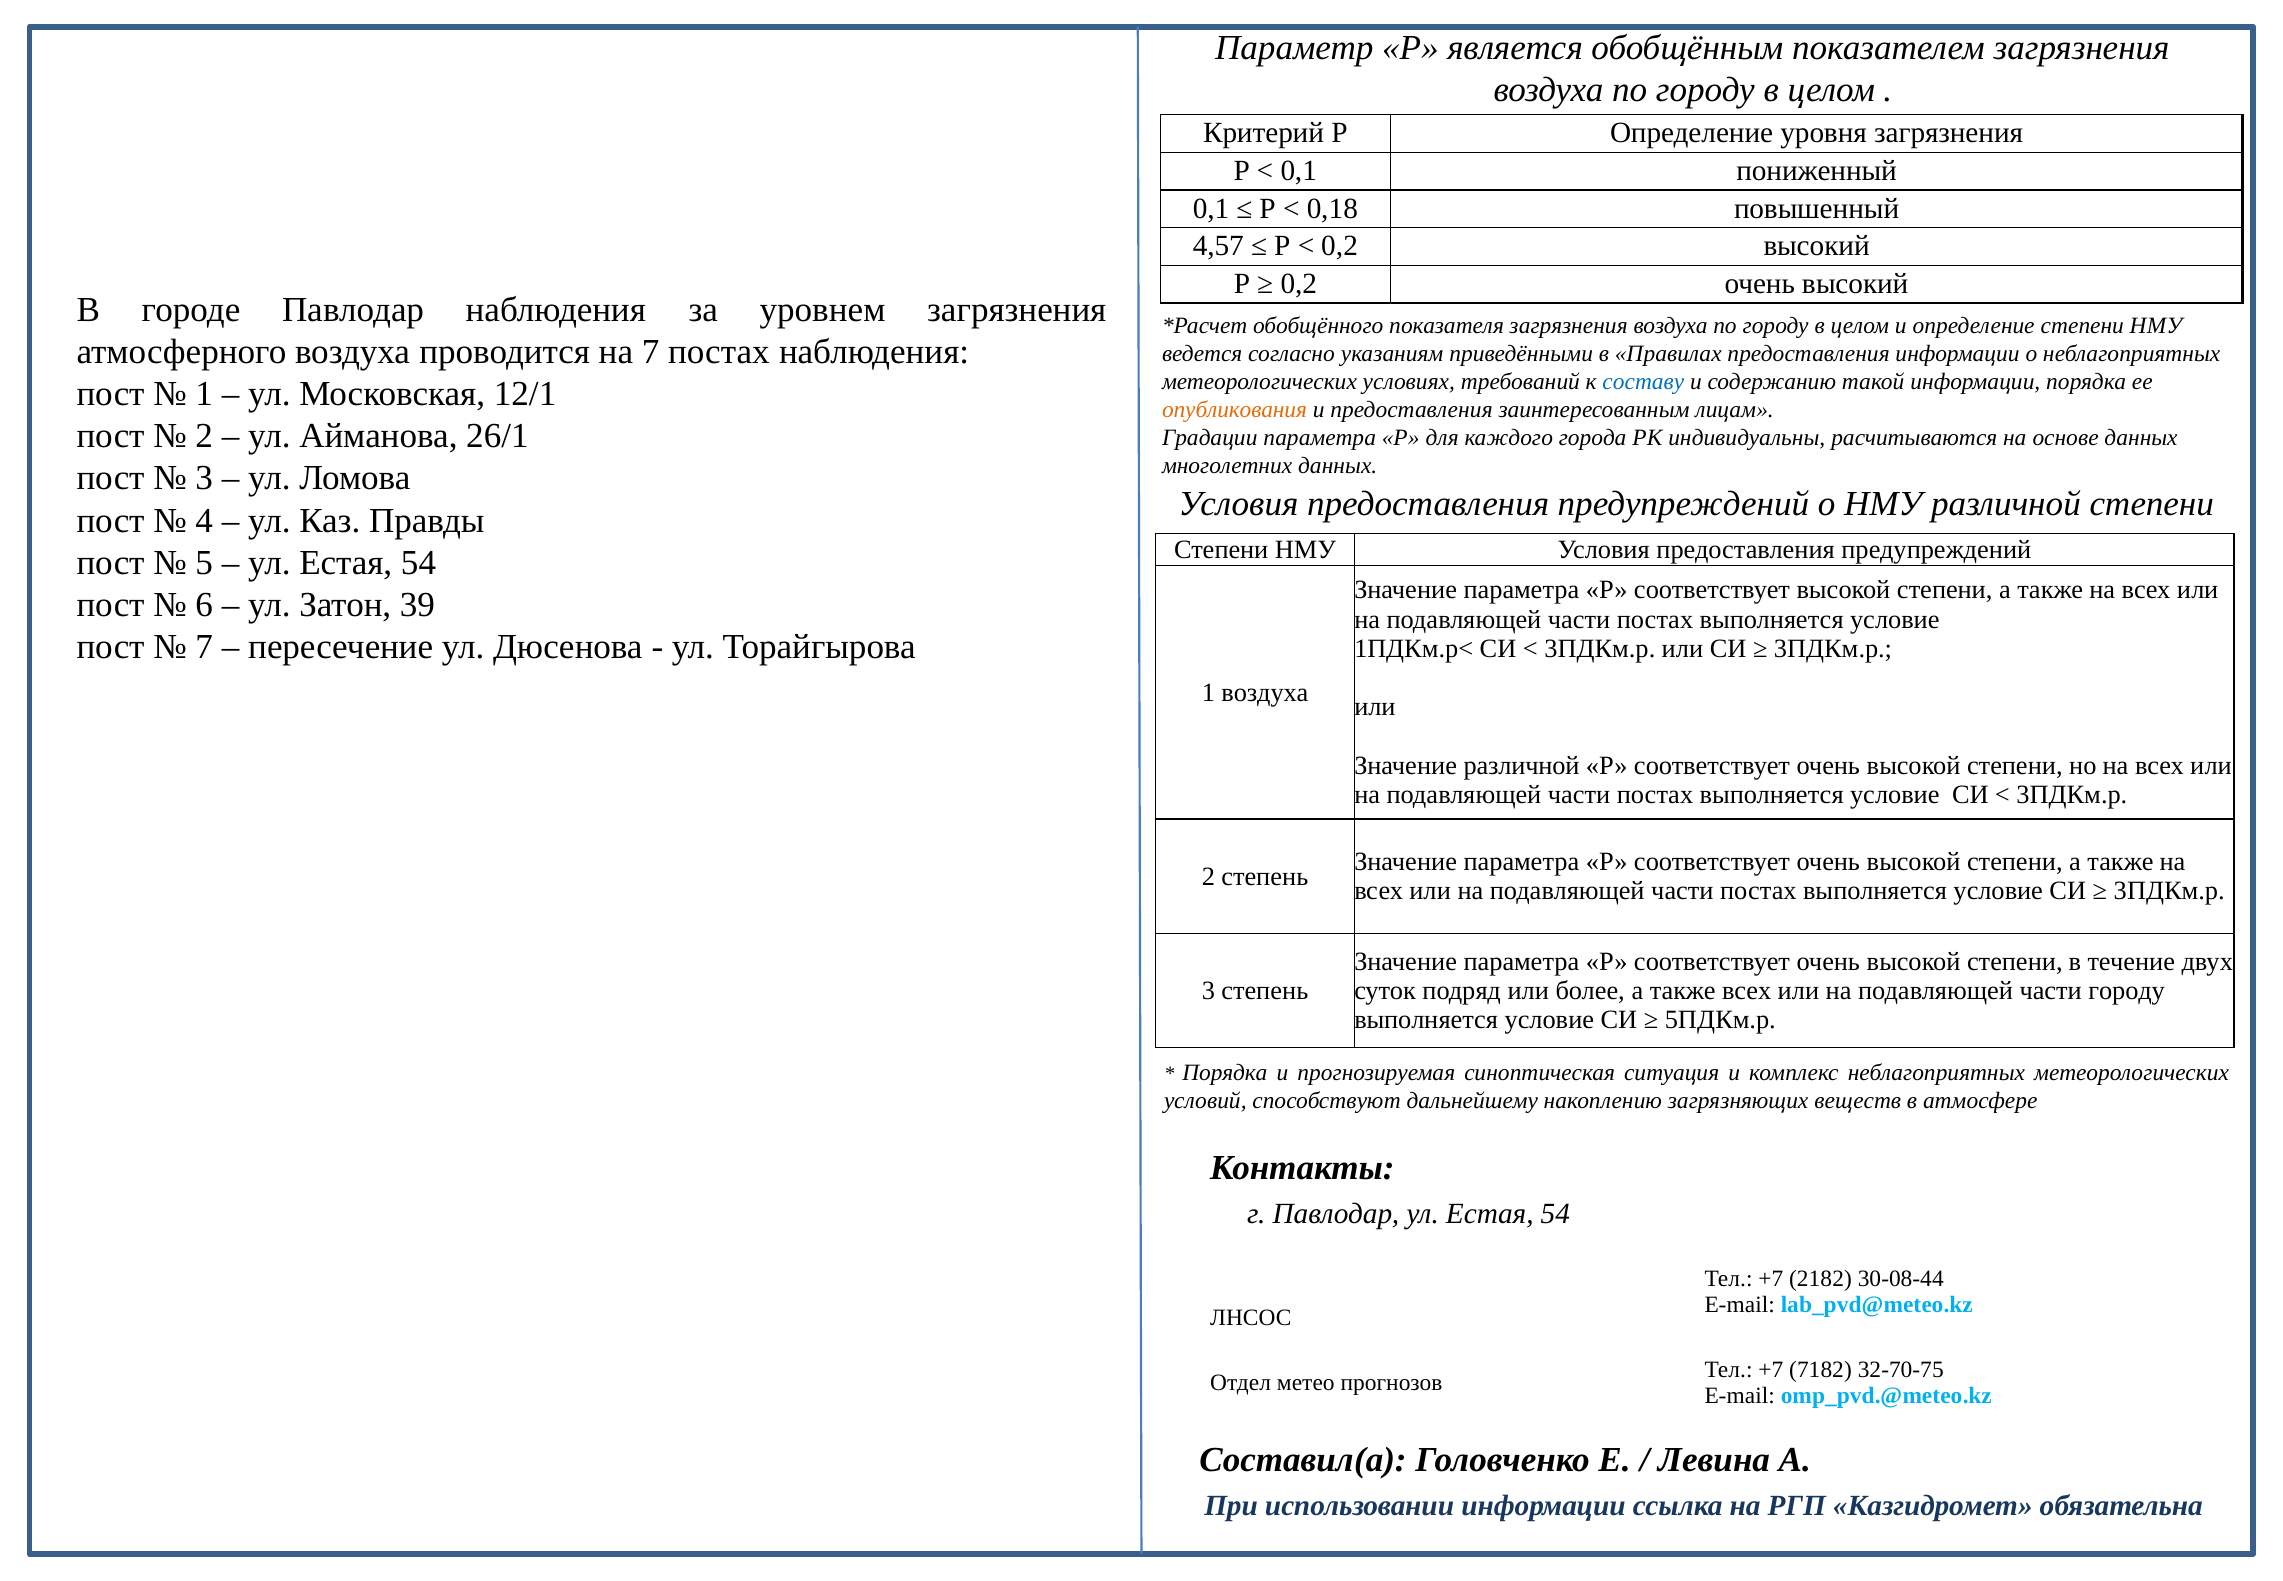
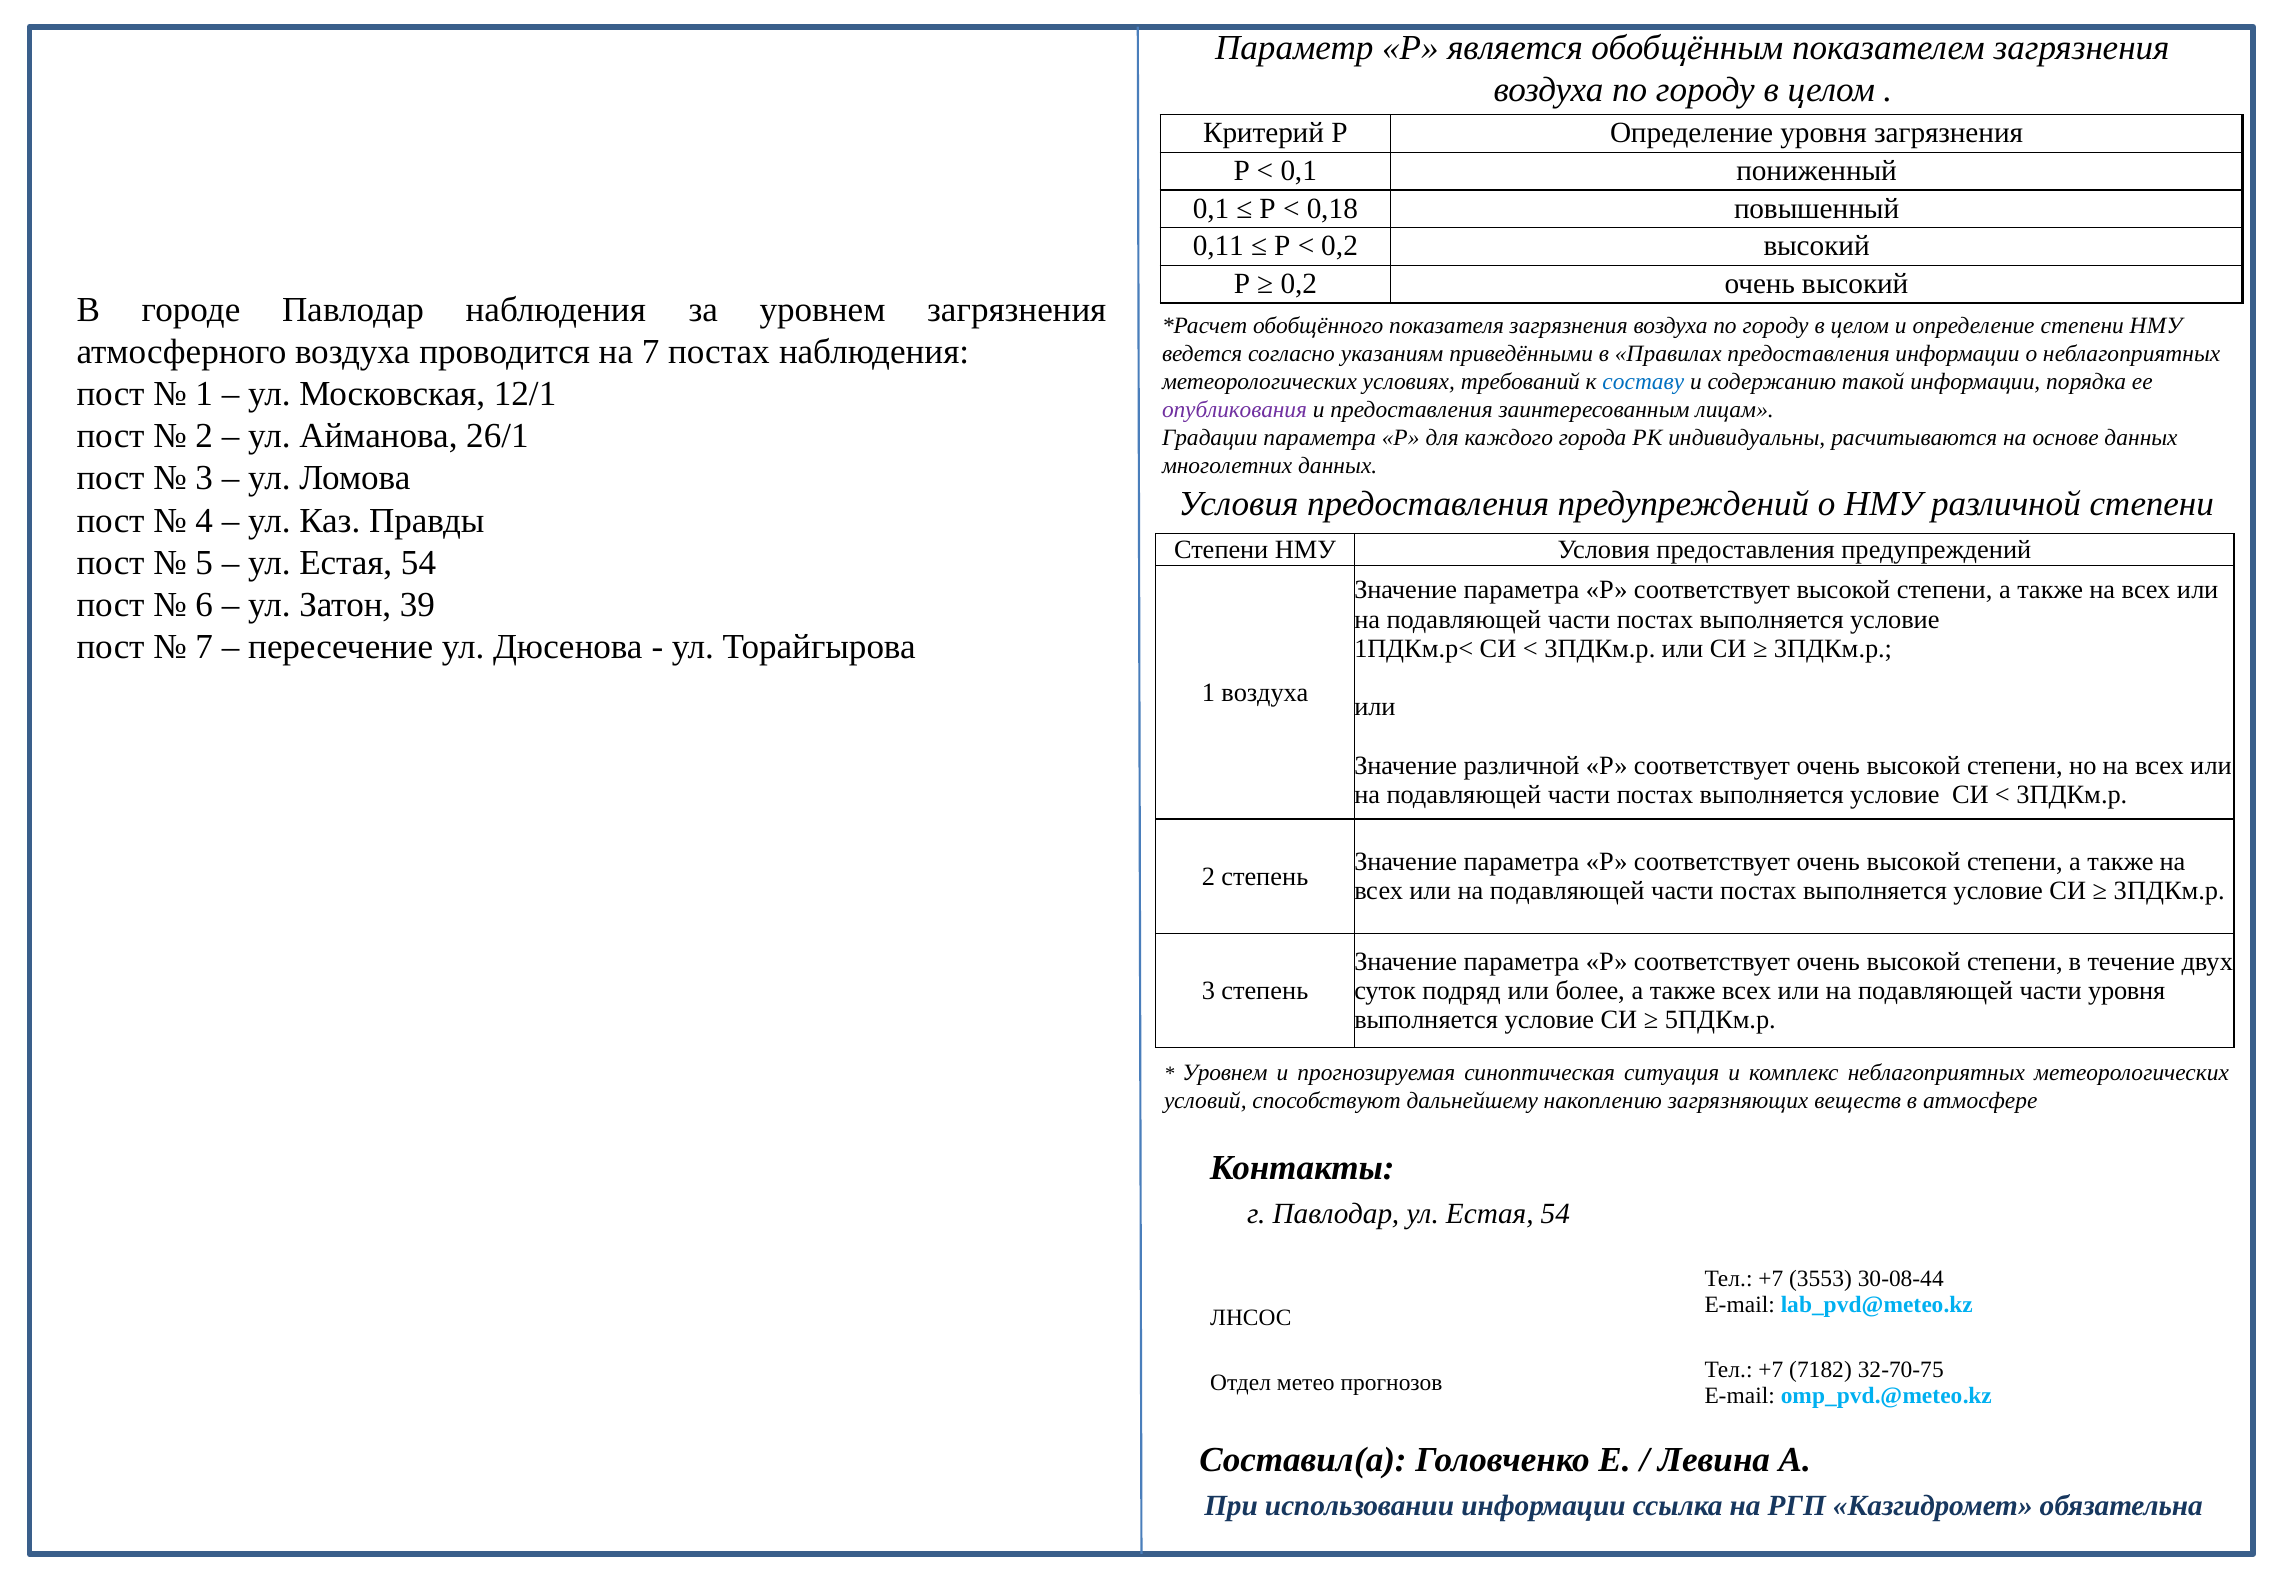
4,57: 4,57 -> 0,11
опубликования colour: orange -> purple
части городу: городу -> уровня
Порядка at (1225, 1073): Порядка -> Уровнем
2182: 2182 -> 3553
